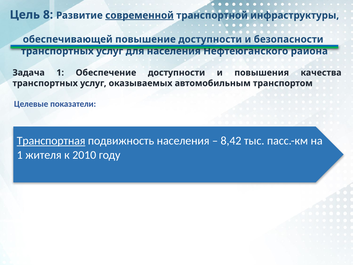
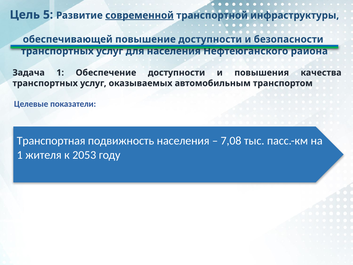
8: 8 -> 5
Транспортная underline: present -> none
8,42: 8,42 -> 7,08
2010: 2010 -> 2053
